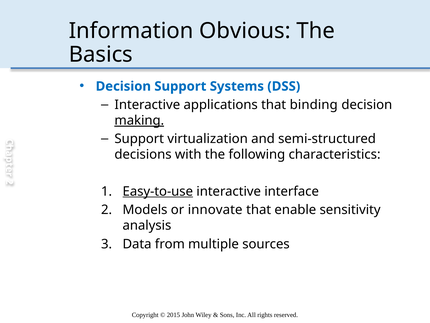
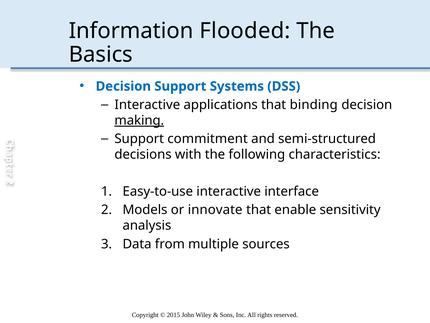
Obvious: Obvious -> Flooded
virtualization: virtualization -> commitment
Easy-to-use underline: present -> none
